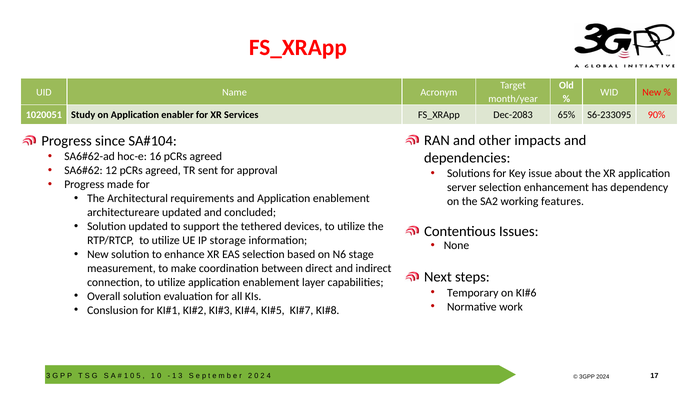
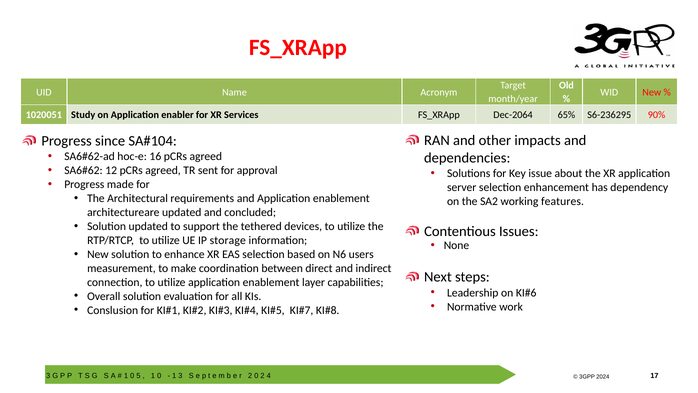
Dec-2083: Dec-2083 -> Dec-2064
S6-233095: S6-233095 -> S6-236295
stage: stage -> users
Temporary: Temporary -> Leadership
